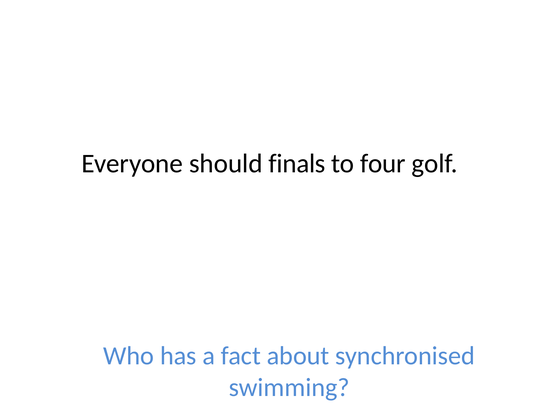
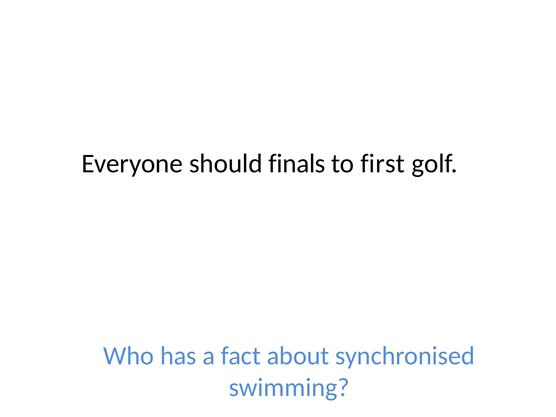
four: four -> first
